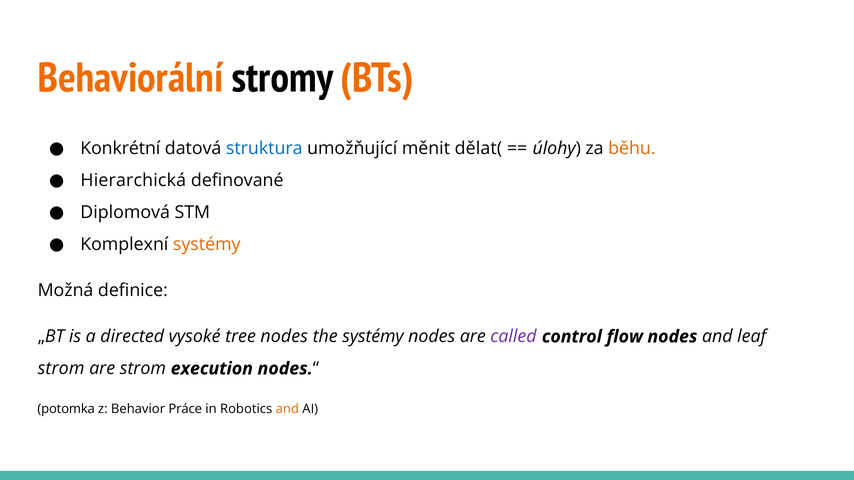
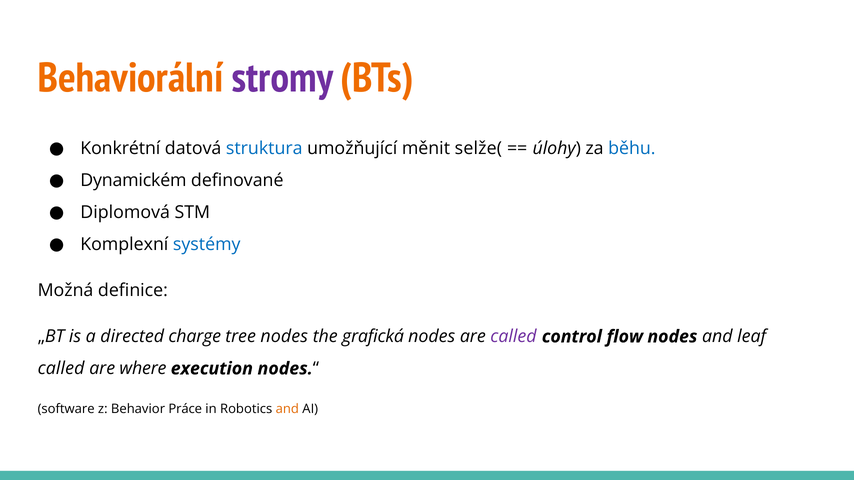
stromy colour: black -> purple
dělat(: dělat( -> selže(
běhu colour: orange -> blue
Hierarchická: Hierarchická -> Dynamickém
systémy at (207, 244) colour: orange -> blue
vysoké: vysoké -> charge
the systémy: systémy -> grafická
strom at (61, 369): strom -> called
are strom: strom -> where
potomka: potomka -> software
